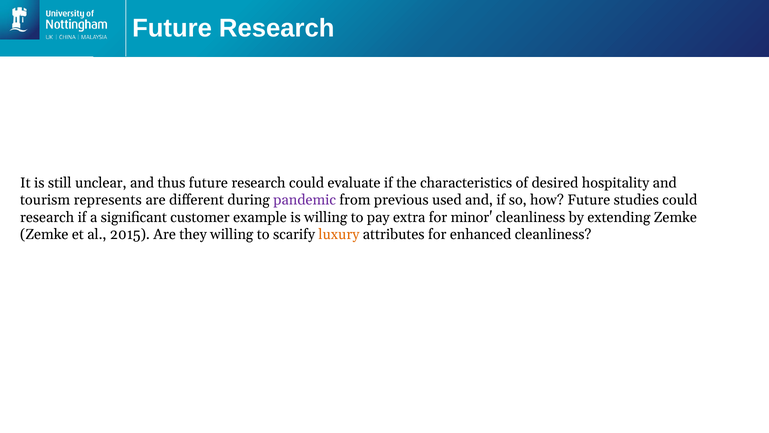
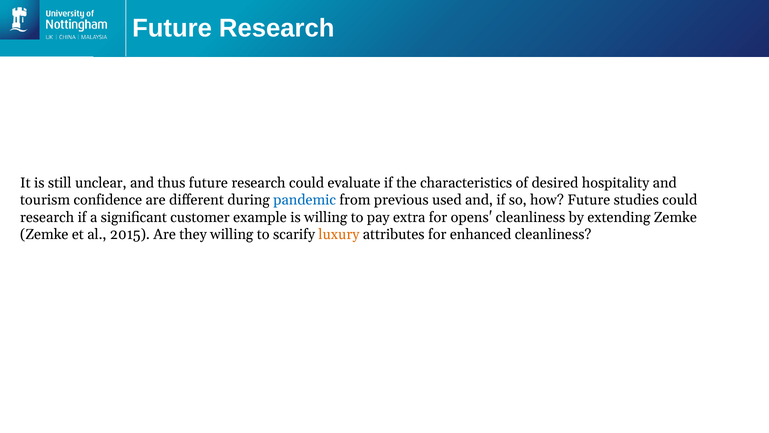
represents: represents -> confidence
pandemic colour: purple -> blue
minor: minor -> opens
